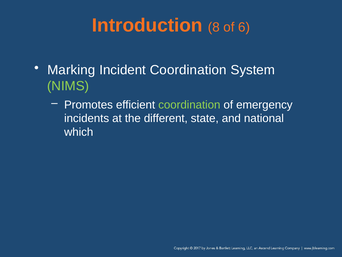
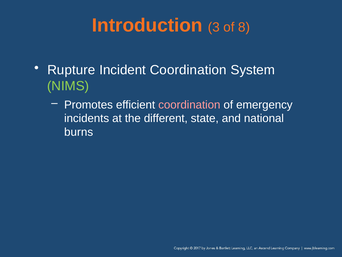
8: 8 -> 3
6: 6 -> 8
Marking: Marking -> Rupture
coordination at (189, 105) colour: light green -> pink
which: which -> burns
